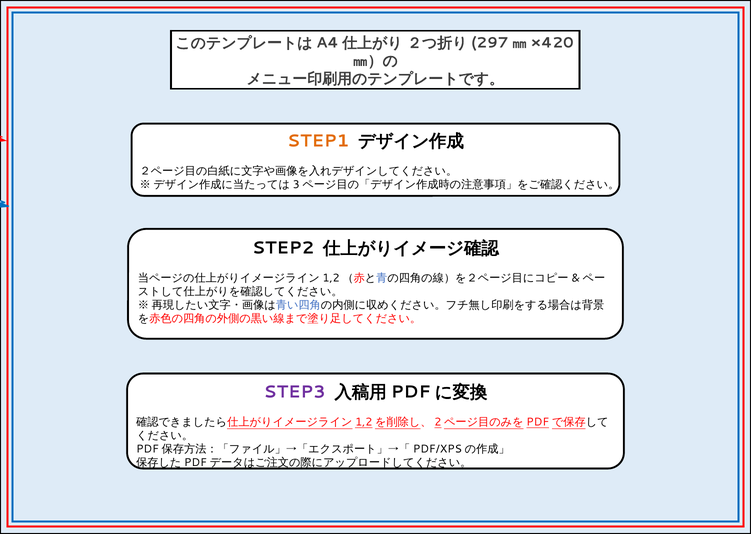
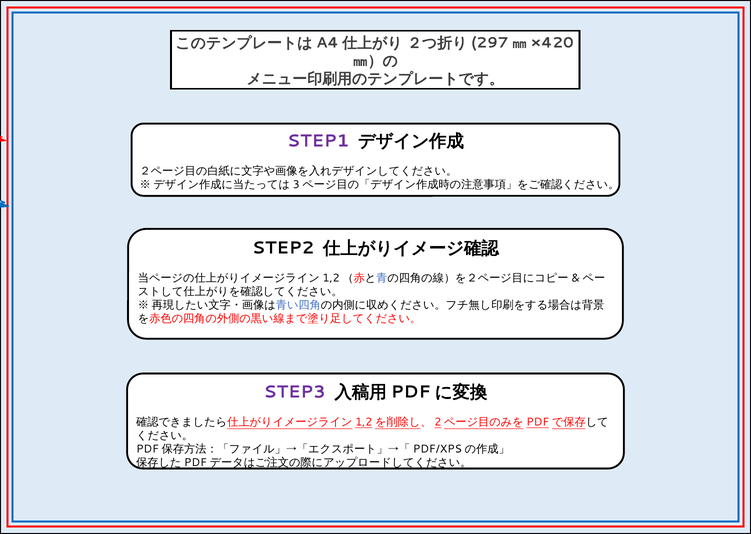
STEP1 colour: orange -> purple
